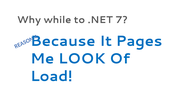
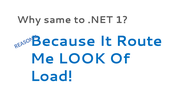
while: while -> same
7: 7 -> 1
Pages: Pages -> Route
